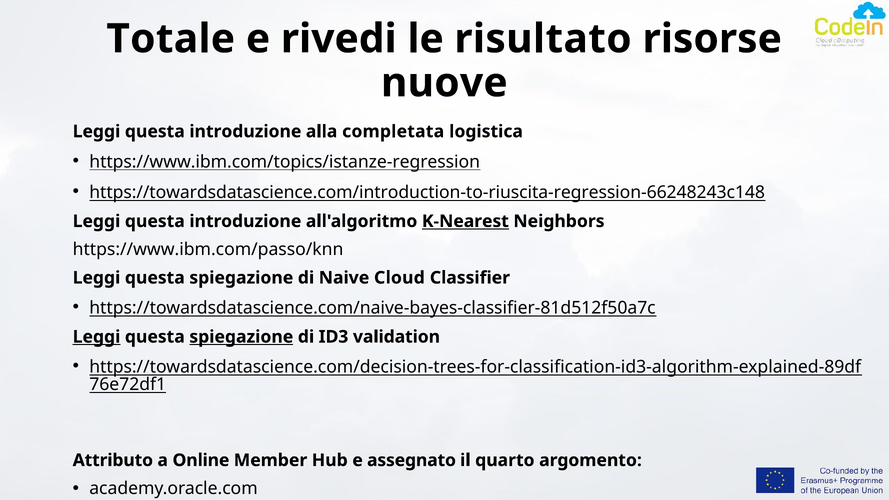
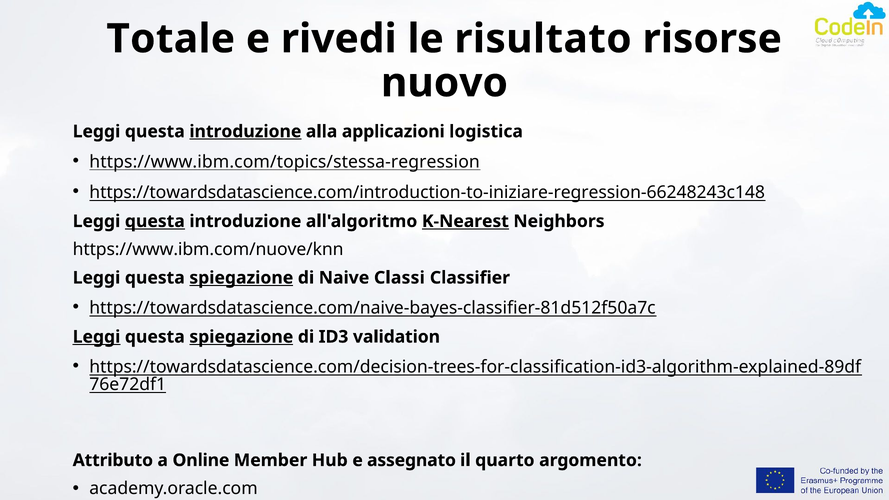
nuove: nuove -> nuovo
introduzione at (245, 131) underline: none -> present
completata: completata -> applicazioni
https://www.ibm.com/topics/istanze-regression: https://www.ibm.com/topics/istanze-regression -> https://www.ibm.com/topics/stessa-regression
https://towardsdatascience.com/introduction-to-riuscita-regression-66248243c148: https://towardsdatascience.com/introduction-to-riuscita-regression-66248243c148 -> https://towardsdatascience.com/introduction-to-iniziare-regression-66248243c148
questa at (155, 221) underline: none -> present
https://www.ibm.com/passo/knn: https://www.ibm.com/passo/knn -> https://www.ibm.com/nuove/knn
spiegazione at (241, 278) underline: none -> present
Cloud: Cloud -> Classi
